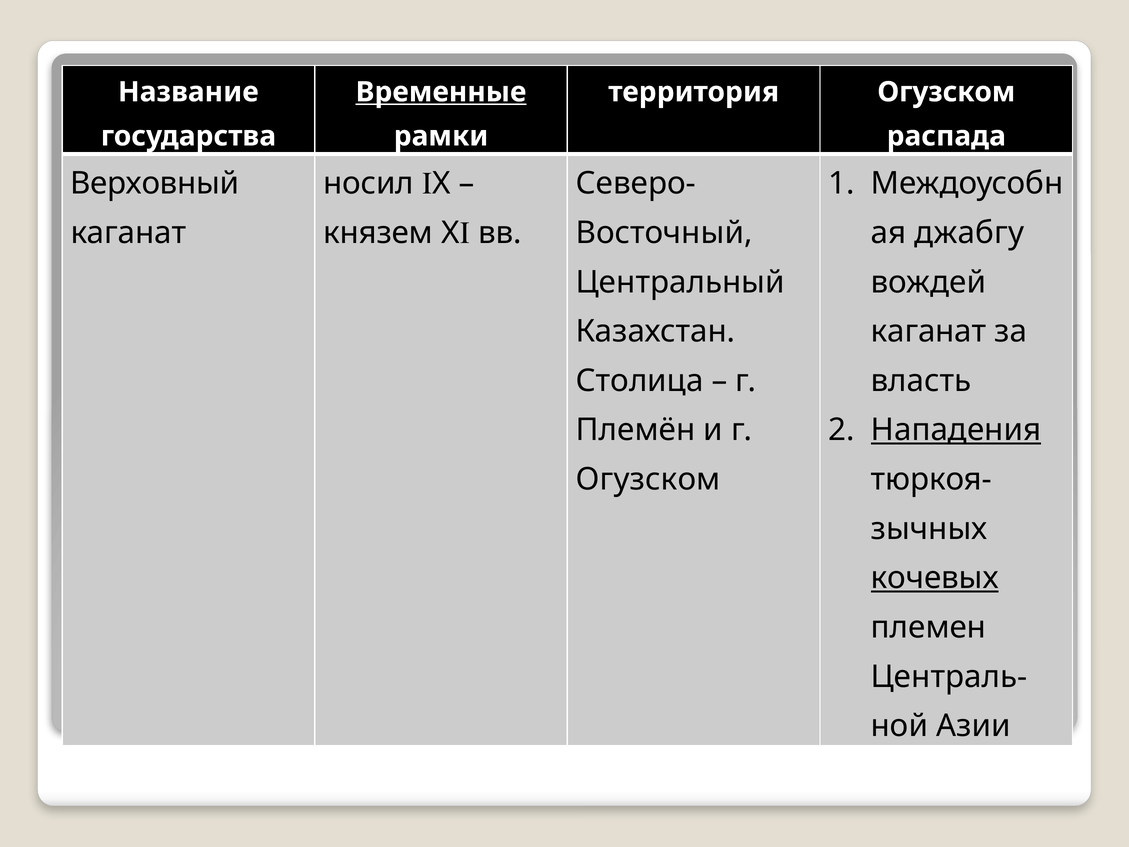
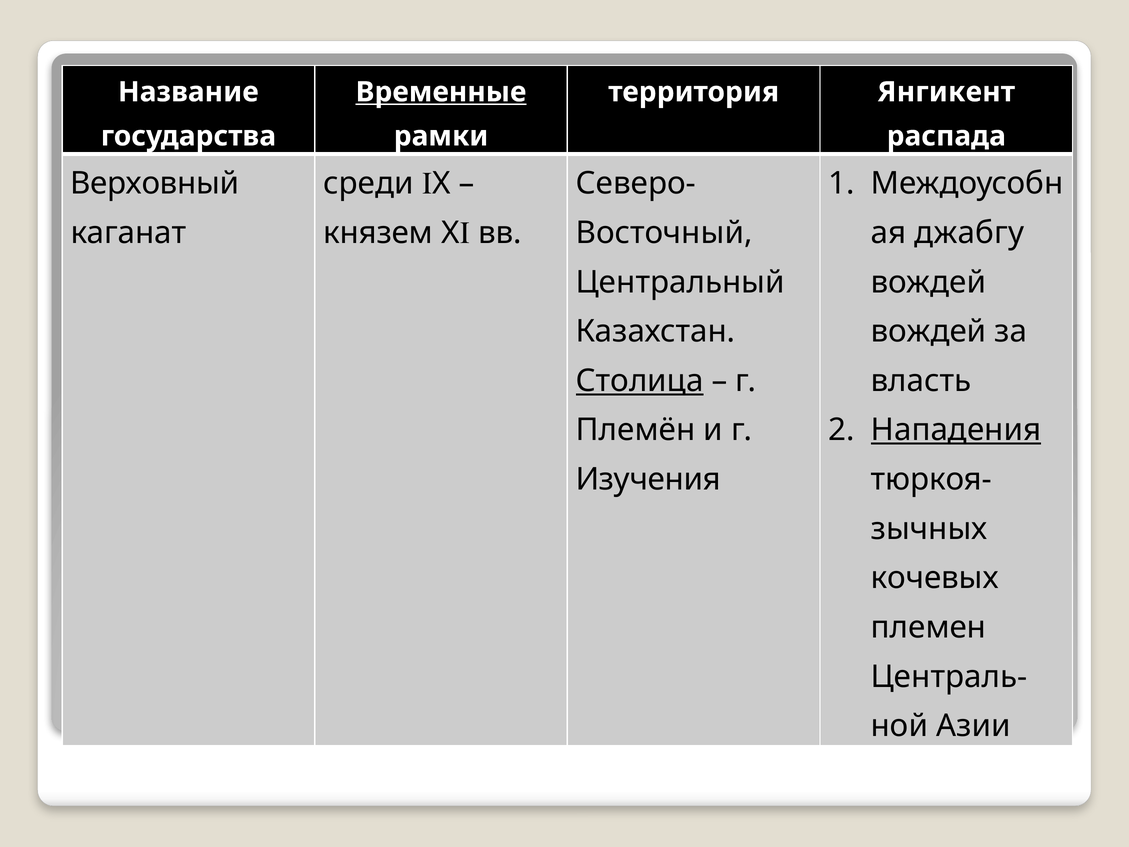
территория Огузском: Огузском -> Янгикент
носил: носил -> среди
каганат at (929, 331): каганат -> вождей
Столица underline: none -> present
Огузском at (648, 479): Огузском -> Изучения
кочевых underline: present -> none
